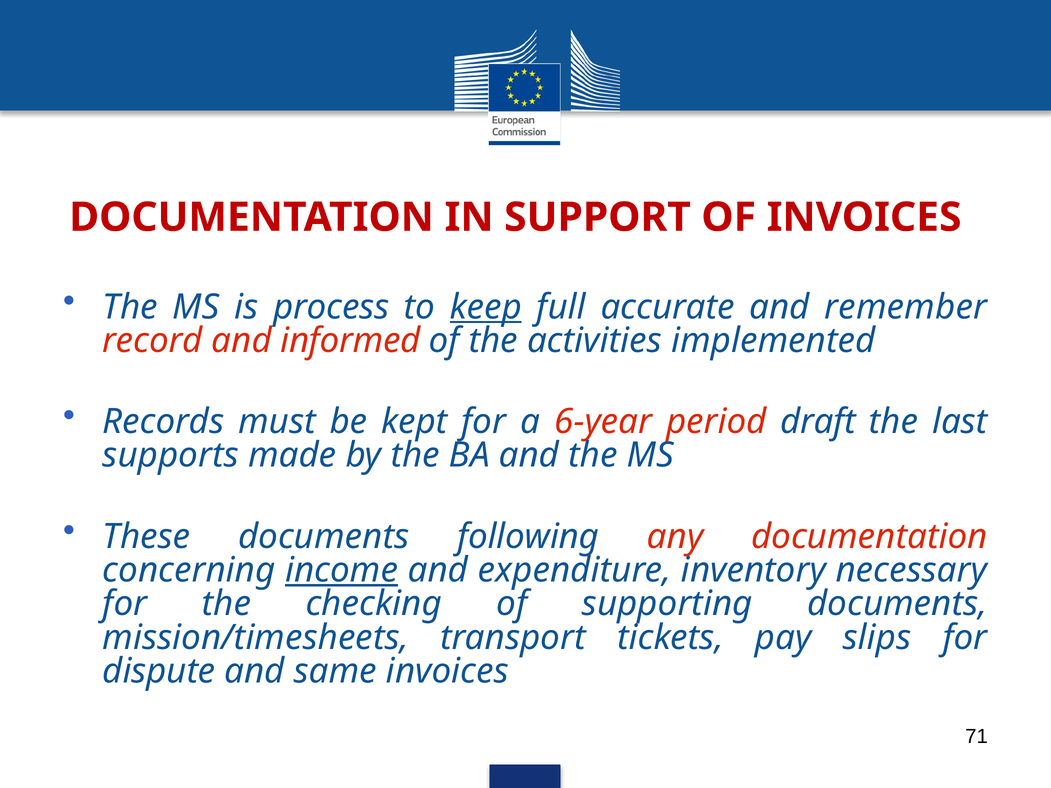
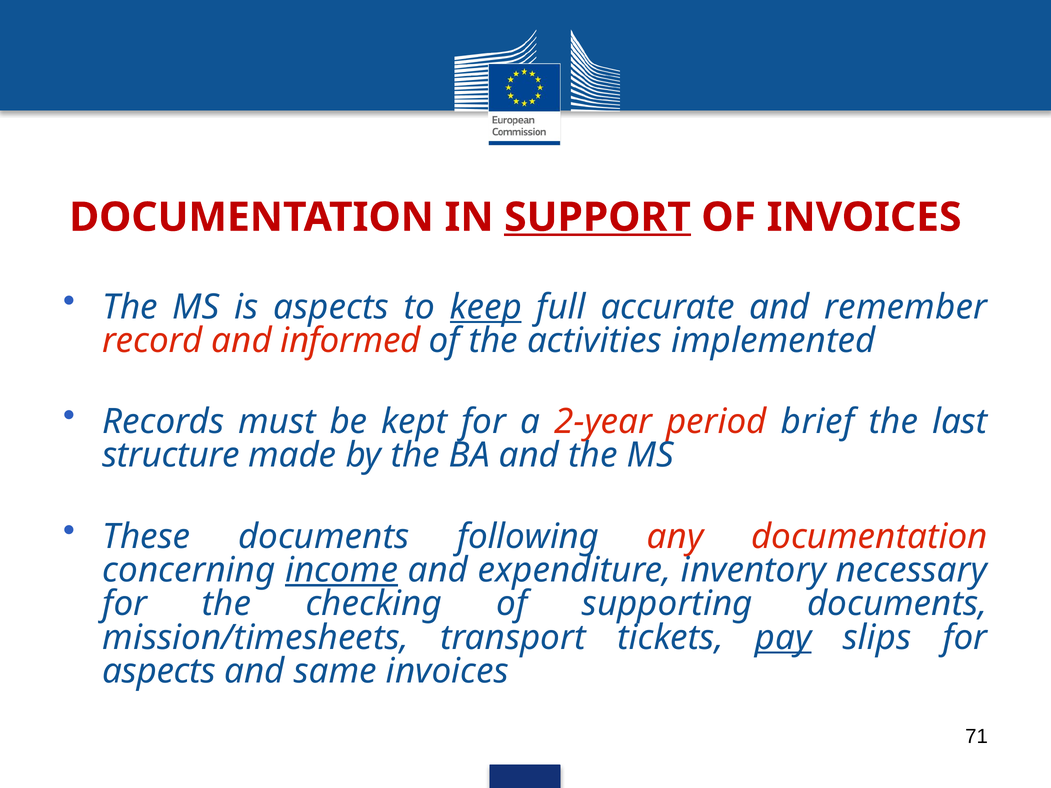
SUPPORT underline: none -> present
is process: process -> aspects
6-year: 6-year -> 2-year
draft: draft -> brief
supports: supports -> structure
pay underline: none -> present
dispute at (159, 671): dispute -> aspects
